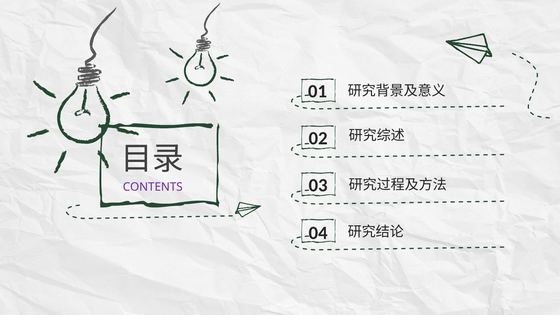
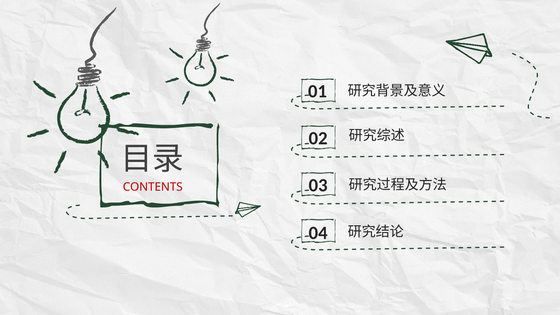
CONTENTS colour: purple -> red
